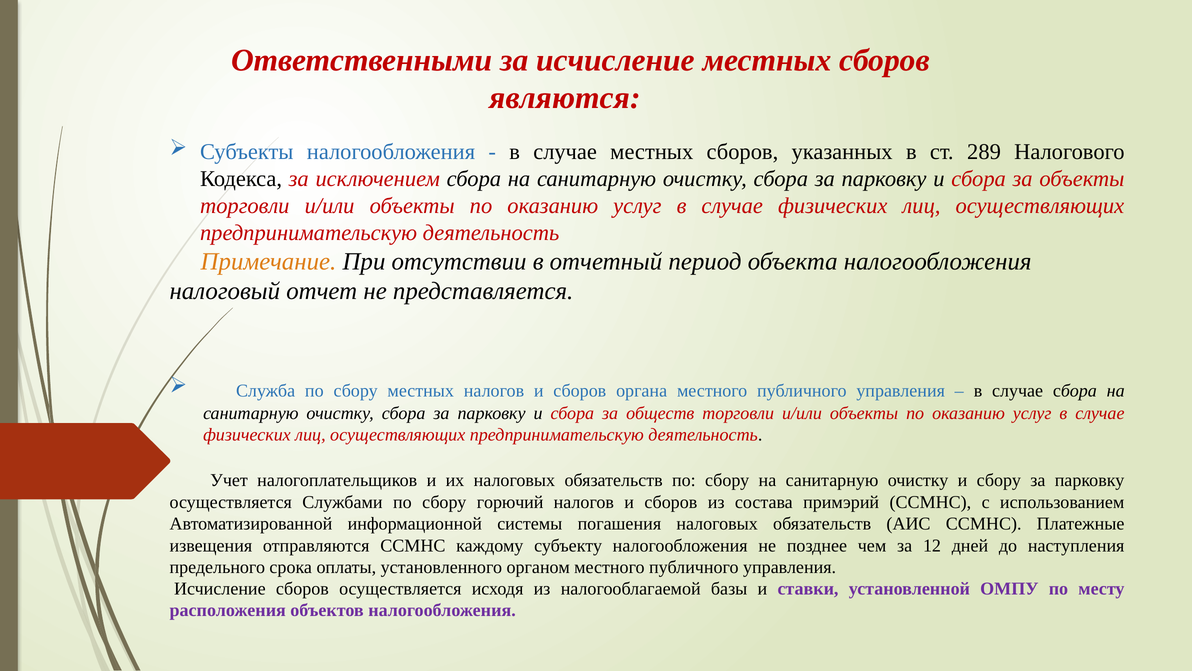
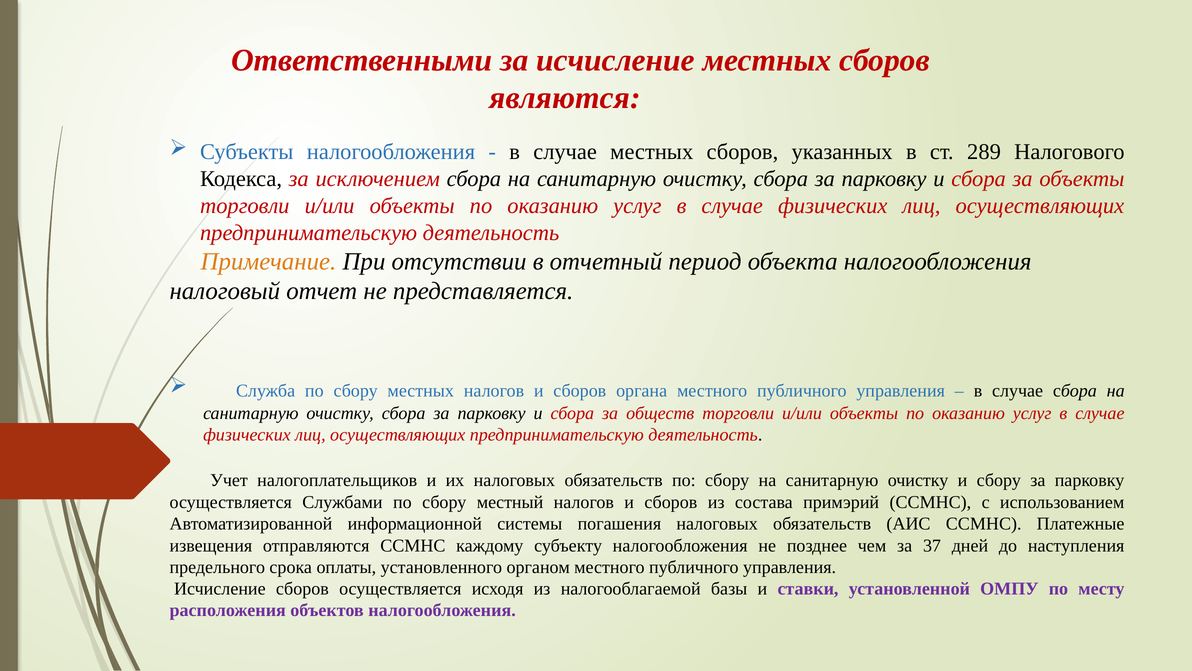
горючий: горючий -> местный
12: 12 -> 37
